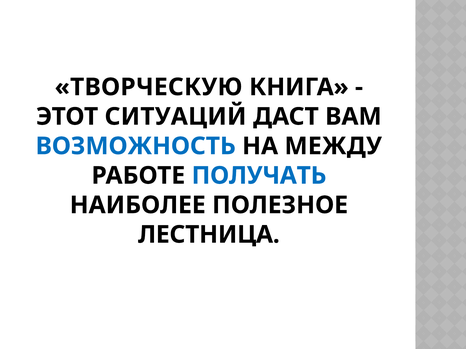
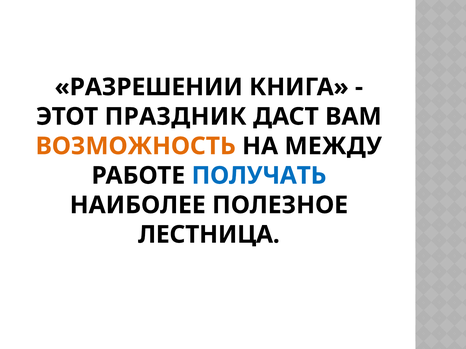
ТВОРЧЕСКУЮ: ТВОРЧЕСКУЮ -> РАЗРЕШЕНИИ
СИТУАЦИЙ: СИТУАЦИЙ -> ПРАЗДНИК
ВОЗМОЖНОСТЬ colour: blue -> orange
